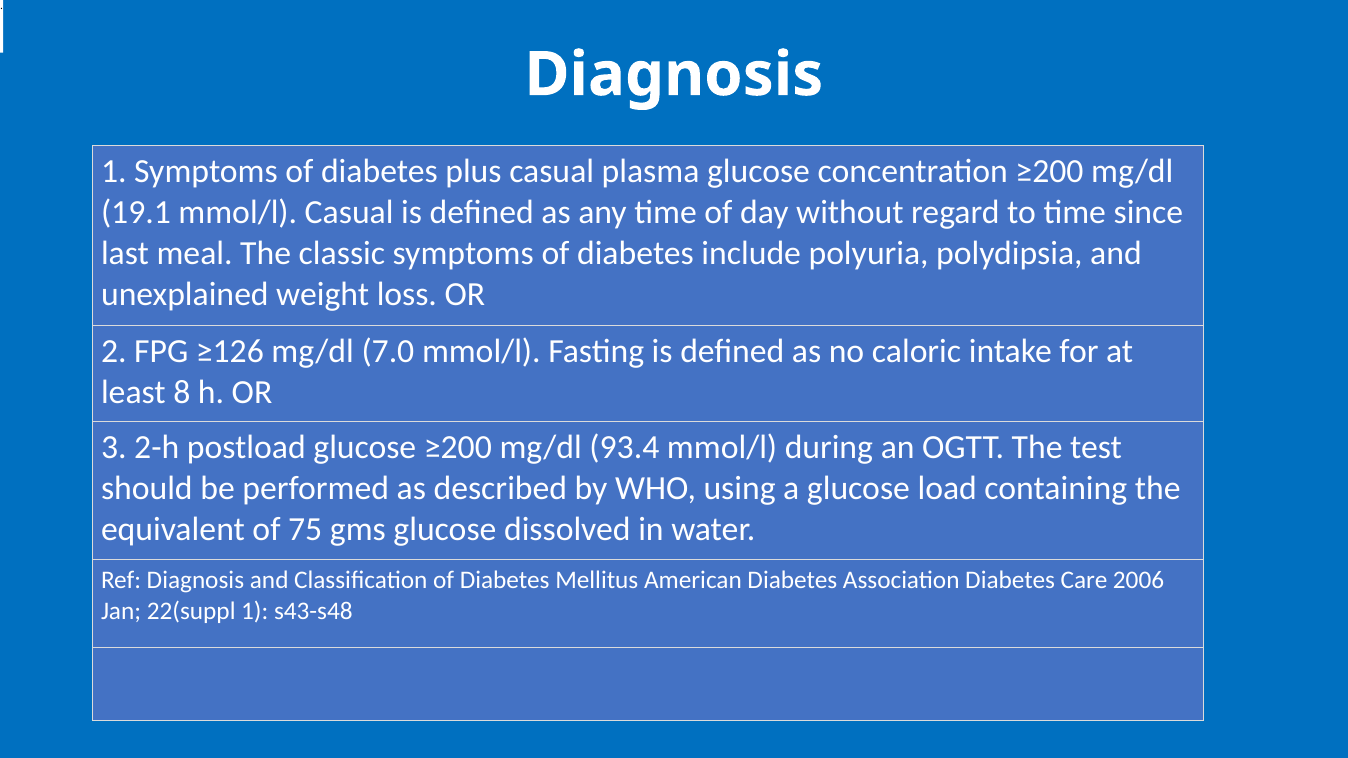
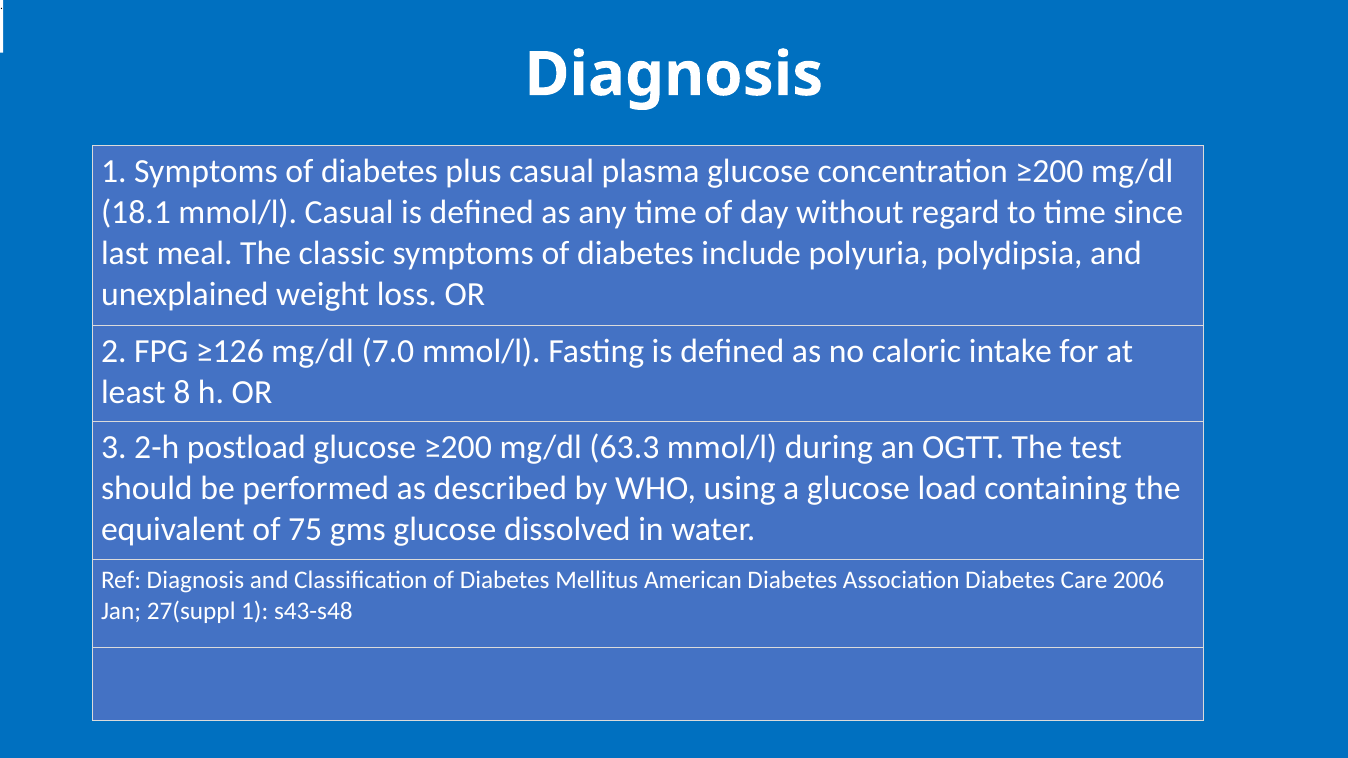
19.1: 19.1 -> 18.1
93.4: 93.4 -> 63.3
22(suppl: 22(suppl -> 27(suppl
